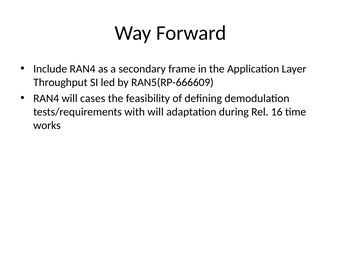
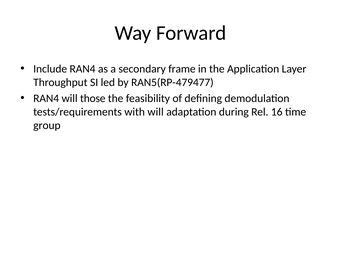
RAN5(RP-666609: RAN5(RP-666609 -> RAN5(RP-479477
cases: cases -> those
works: works -> group
